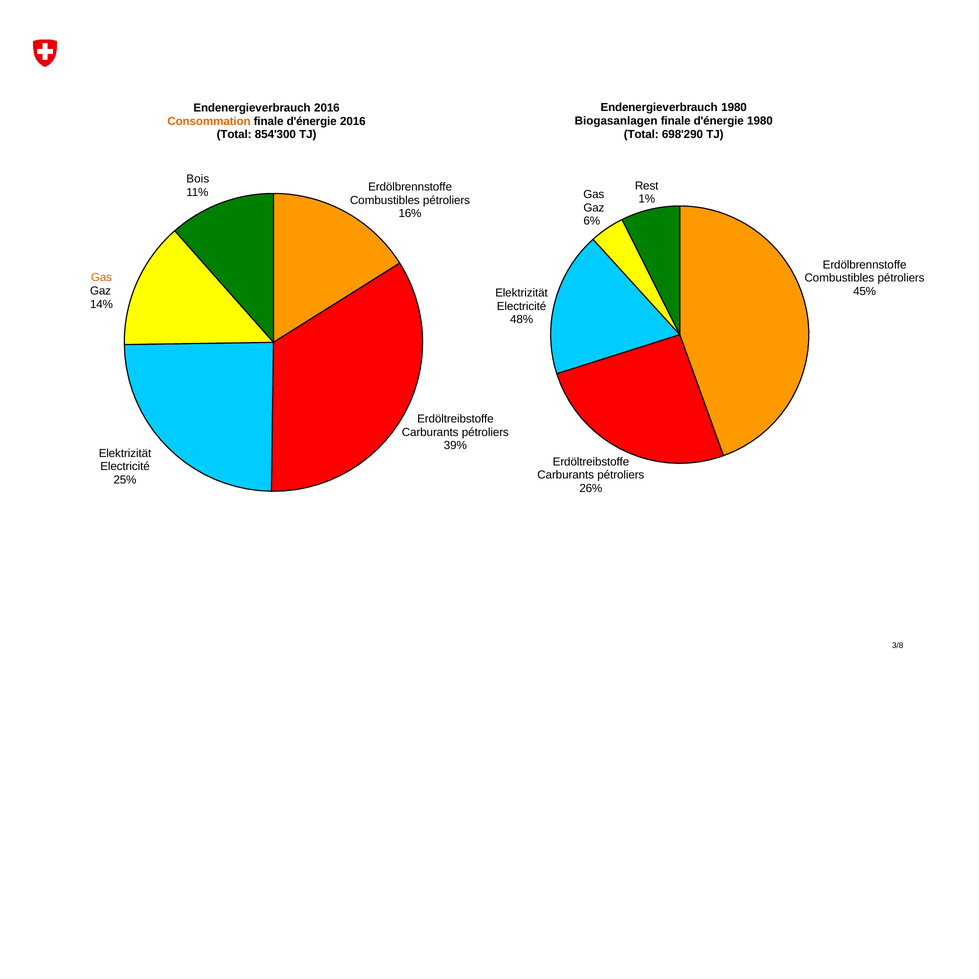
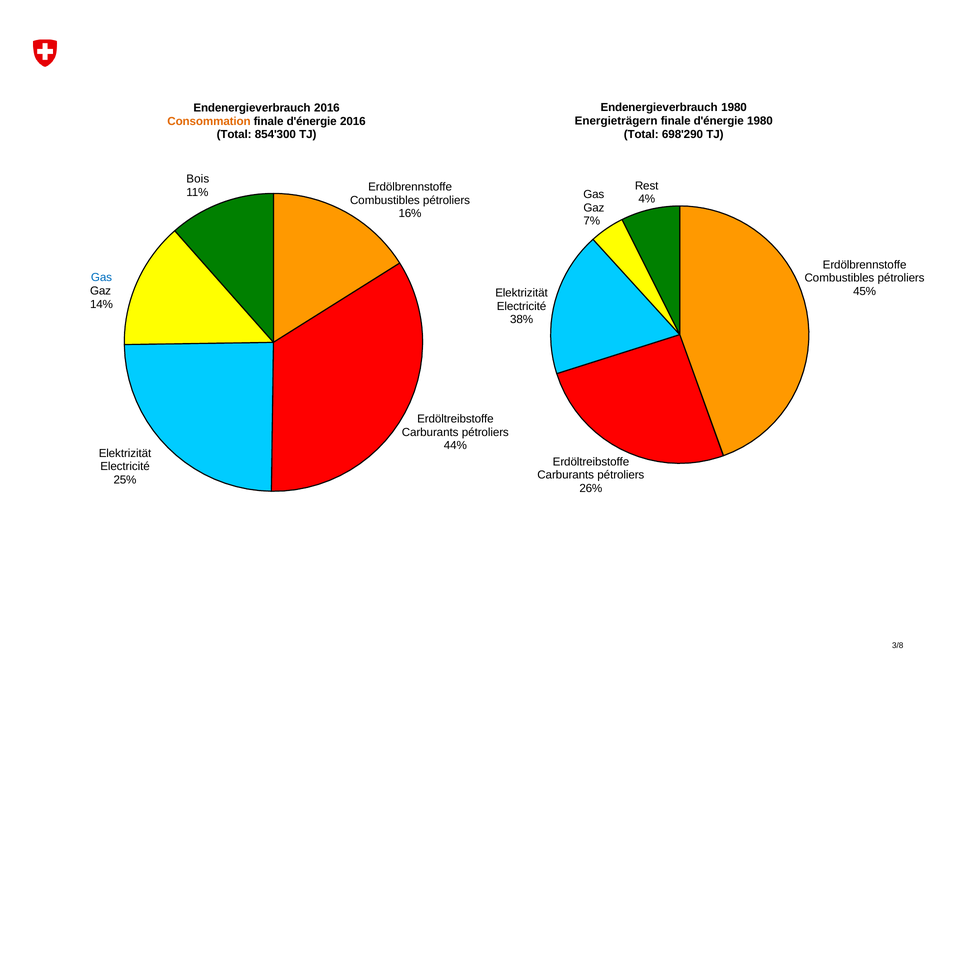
Biogasanlagen: Biogasanlagen -> Energieträgern
1%: 1% -> 4%
6%: 6% -> 7%
Gas at (102, 277) colour: orange -> blue
48%: 48% -> 38%
39%: 39% -> 44%
